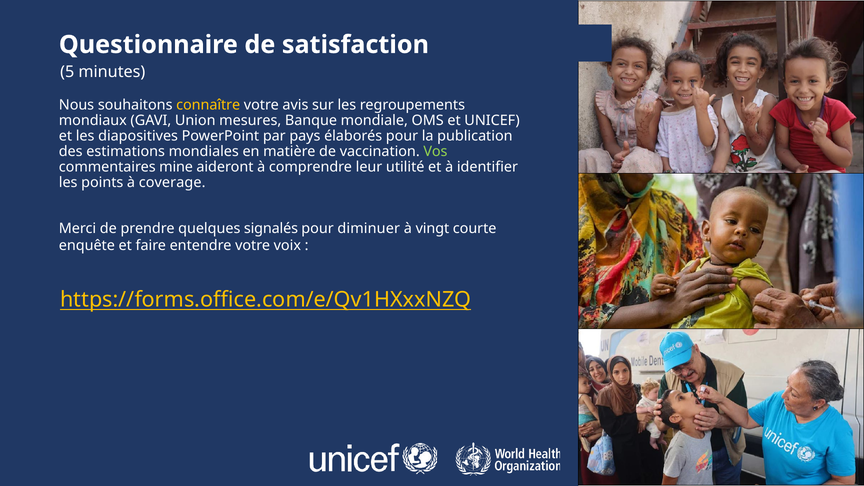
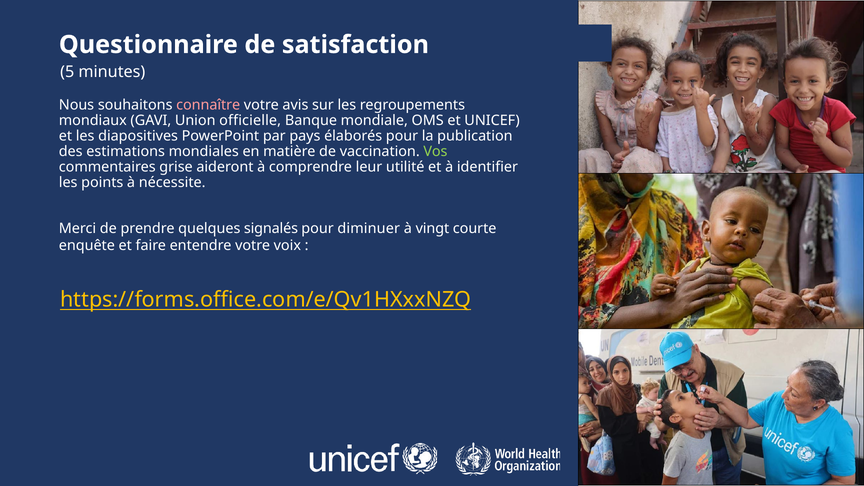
connaître colour: yellow -> pink
mesures: mesures -> officielle
mine: mine -> grise
coverage: coverage -> nécessite
